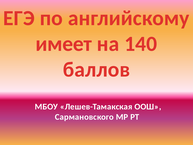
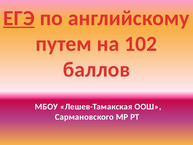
ЕГЭ underline: none -> present
имеет: имеет -> путем
140: 140 -> 102
